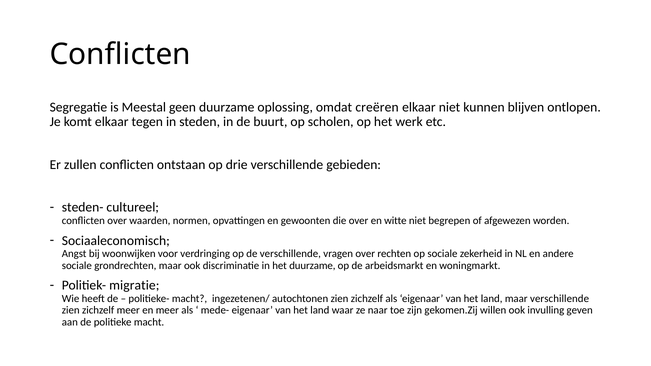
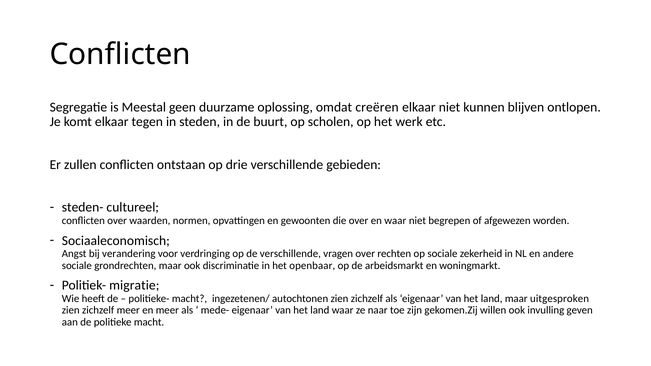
en witte: witte -> waar
woonwijken: woonwijken -> verandering
het duurzame: duurzame -> openbaar
maar verschillende: verschillende -> uitgesproken
